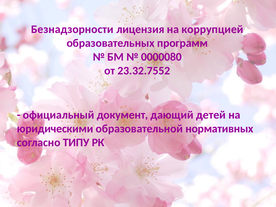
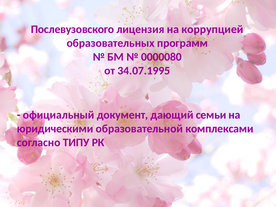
Безнадзорности: Безнадзорности -> Послевузовского
23.32.7552: 23.32.7552 -> 34.07.1995
детей: детей -> семьи
нормативных: нормативных -> комплексами
